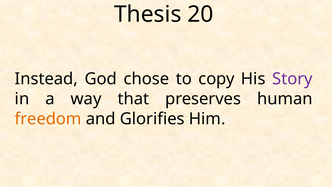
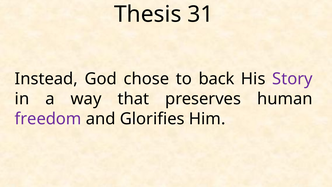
20: 20 -> 31
copy: copy -> back
freedom colour: orange -> purple
